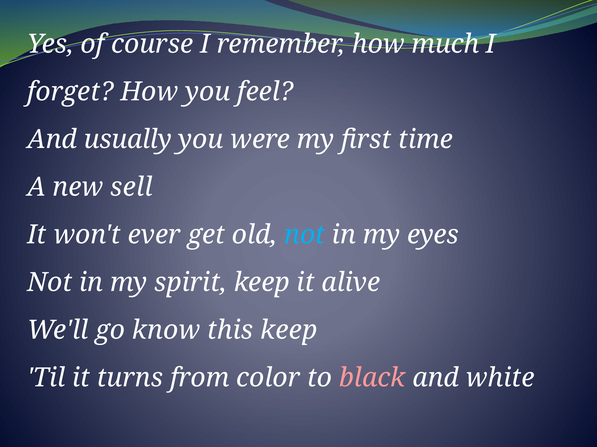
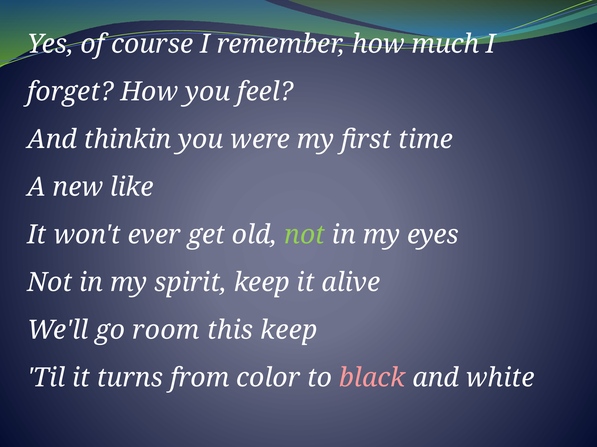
usually: usually -> thinkin
sell: sell -> like
not at (305, 235) colour: light blue -> light green
know: know -> room
